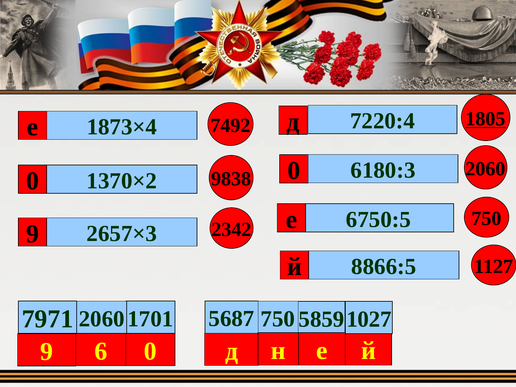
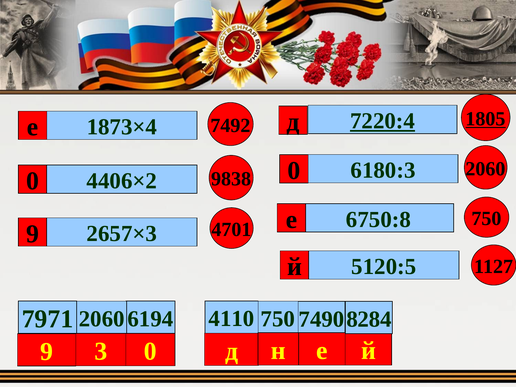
7220:4 underline: none -> present
1370×2: 1370×2 -> 4406×2
6750:5: 6750:5 -> 6750:8
2342: 2342 -> 4701
8866:5: 8866:5 -> 5120:5
1701: 1701 -> 6194
5687: 5687 -> 4110
5859: 5859 -> 7490
1027: 1027 -> 8284
6: 6 -> 3
